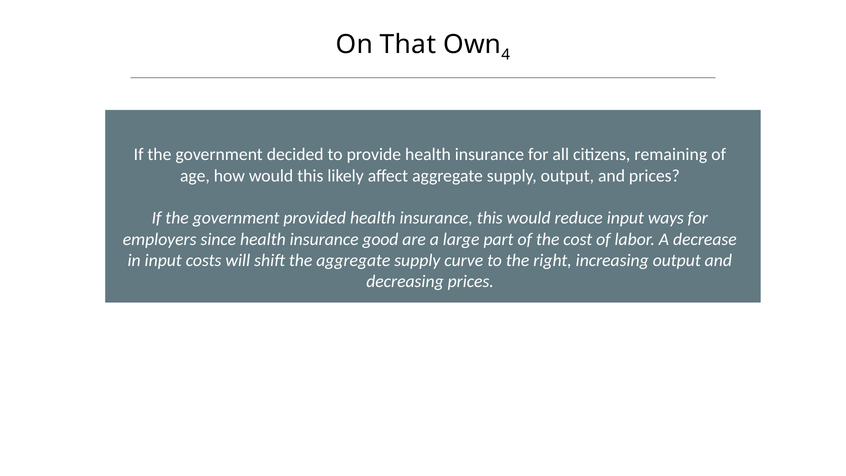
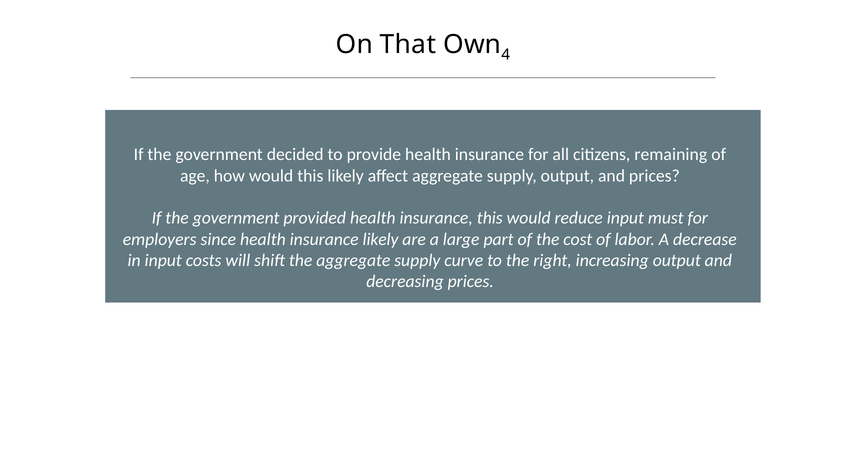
ways: ways -> must
insurance good: good -> likely
